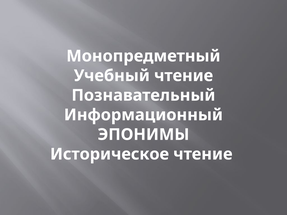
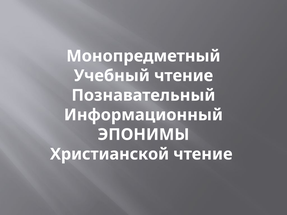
Историческое: Историческое -> Христианской
